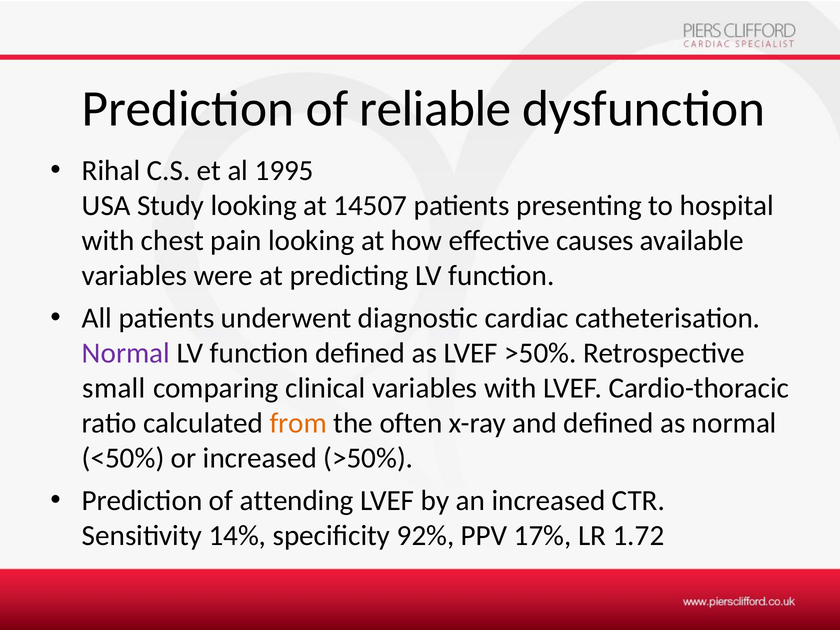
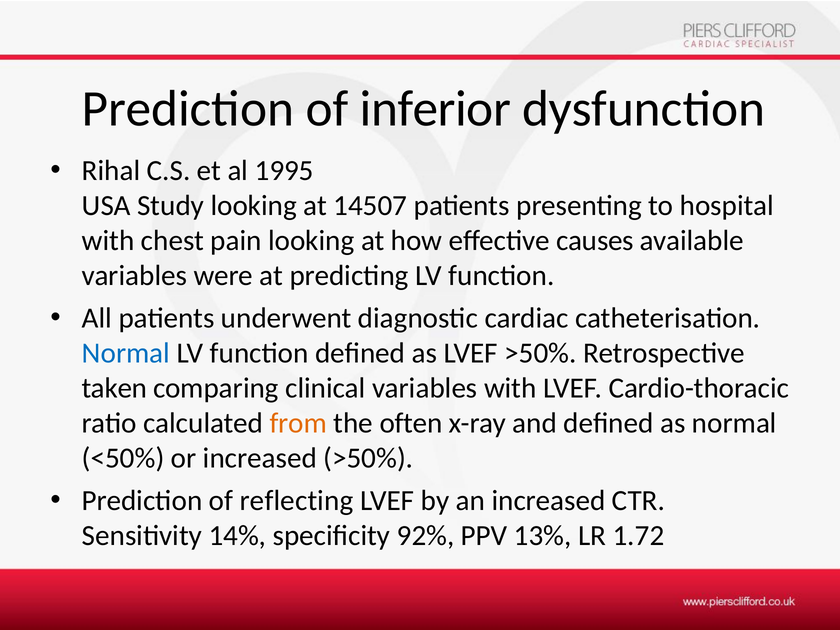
reliable: reliable -> inferior
Normal at (126, 353) colour: purple -> blue
small: small -> taken
attending: attending -> reflecting
17%: 17% -> 13%
